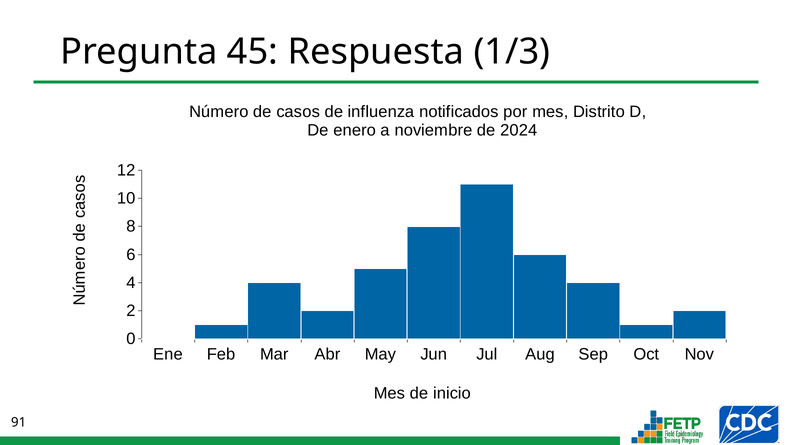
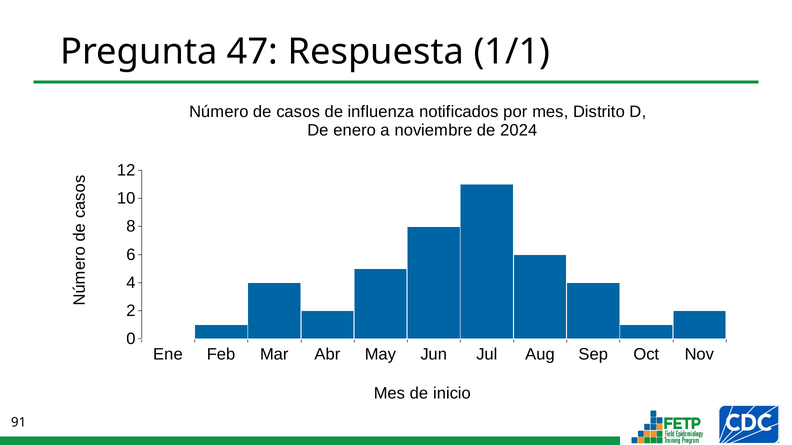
45: 45 -> 47
1/3: 1/3 -> 1/1
